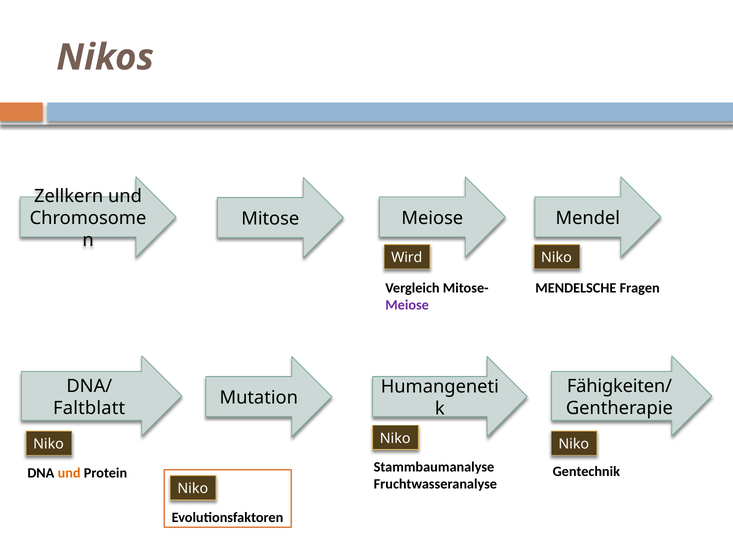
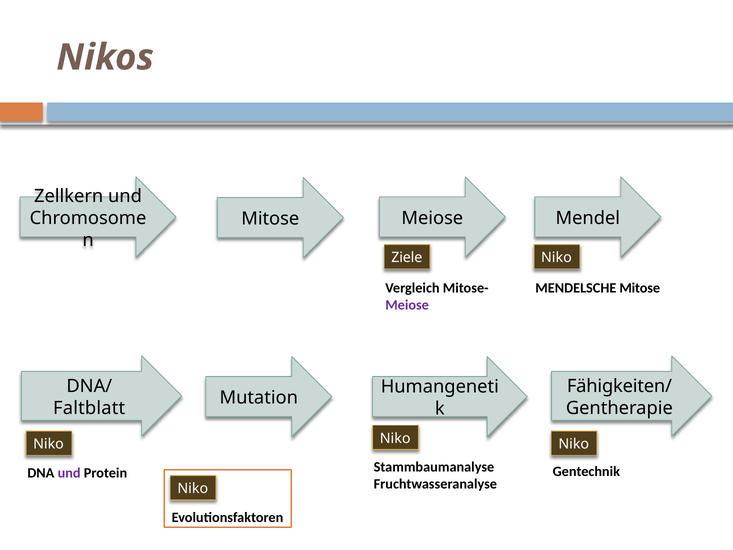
Wird: Wird -> Ziele
MENDELSCHE Fragen: Fragen -> Mitose
und at (69, 473) colour: orange -> purple
